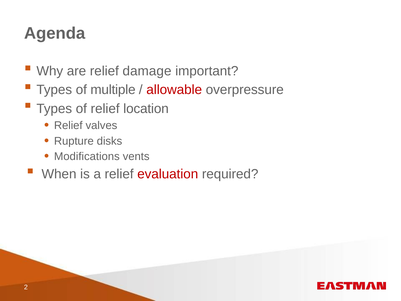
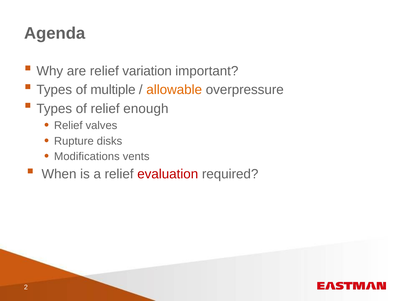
damage: damage -> variation
allowable colour: red -> orange
location: location -> enough
